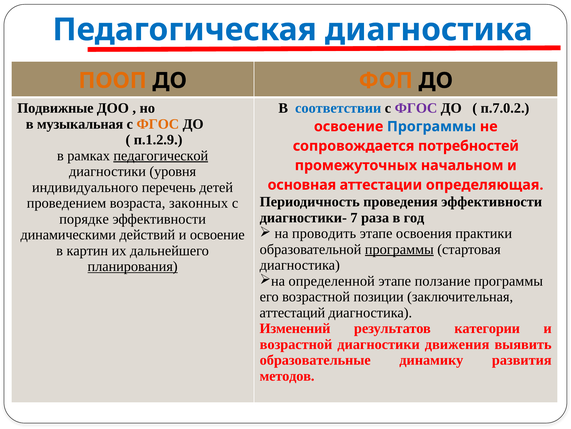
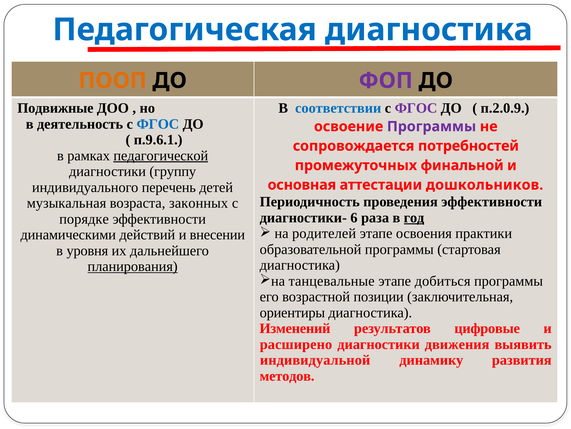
ФОП colour: orange -> purple
п.7.0.2: п.7.0.2 -> п.2.0.9
музыкальная: музыкальная -> деятельность
ФГОС at (158, 124) colour: orange -> blue
Программы at (432, 126) colour: blue -> purple
п.1.2.9: п.1.2.9 -> п.9.6.1
начальном: начальном -> финальной
уровня: уровня -> группу
определяющая: определяющая -> дошкольников
проведением: проведением -> музыкальная
7: 7 -> 6
год underline: none -> present
проводить: проводить -> родителей
и освоение: освоение -> внесении
программы at (399, 249) underline: present -> none
картин: картин -> уровня
определенной: определенной -> танцевальные
ползание: ползание -> добиться
аттестаций: аттестаций -> ориентиры
категории: категории -> цифровые
возрастной at (296, 344): возрастной -> расширено
образовательные: образовательные -> индивидуальной
